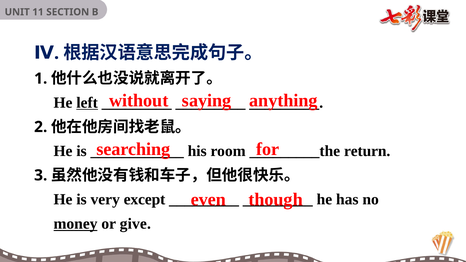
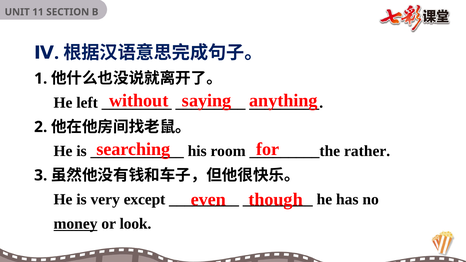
left underline: present -> none
return: return -> rather
give: give -> look
